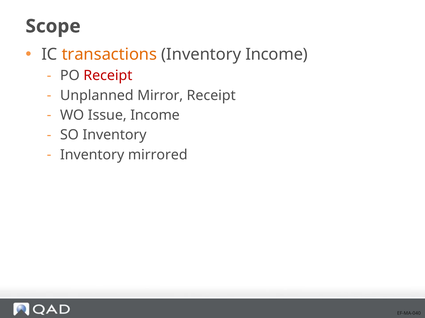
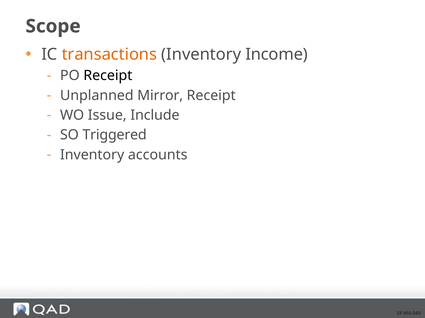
Receipt at (108, 76) colour: red -> black
Issue Income: Income -> Include
SO Inventory: Inventory -> Triggered
mirrored: mirrored -> accounts
